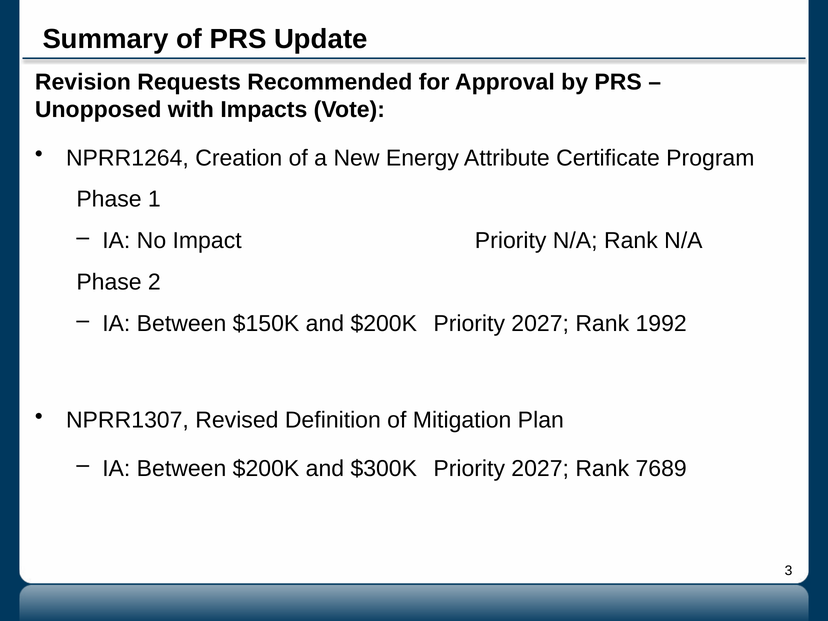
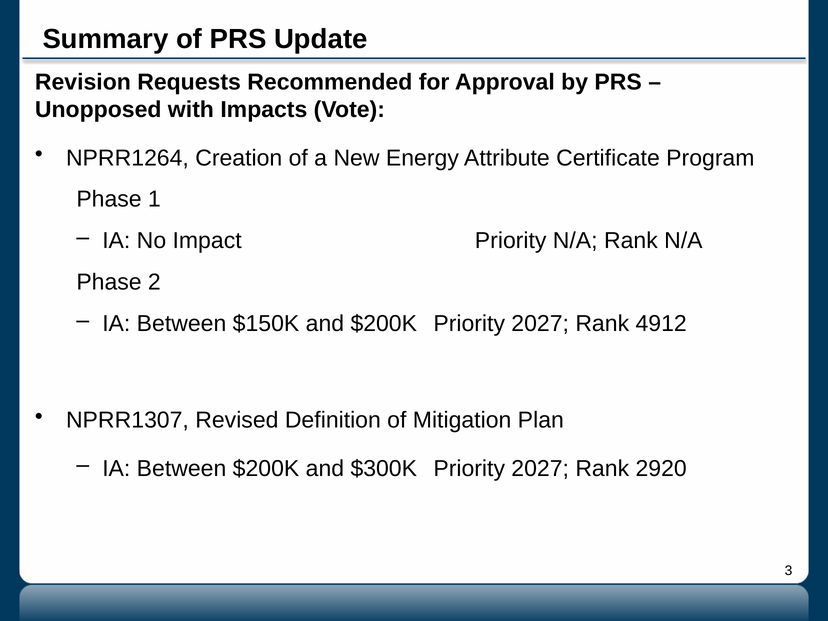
1992: 1992 -> 4912
7689: 7689 -> 2920
